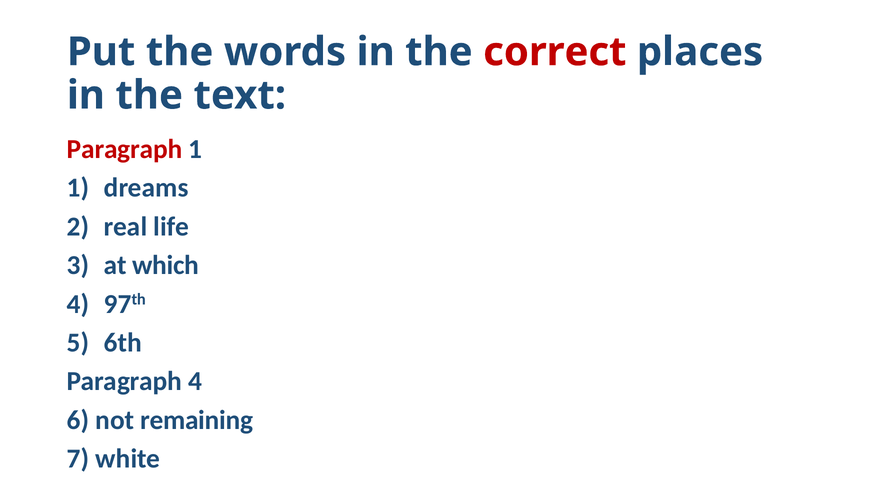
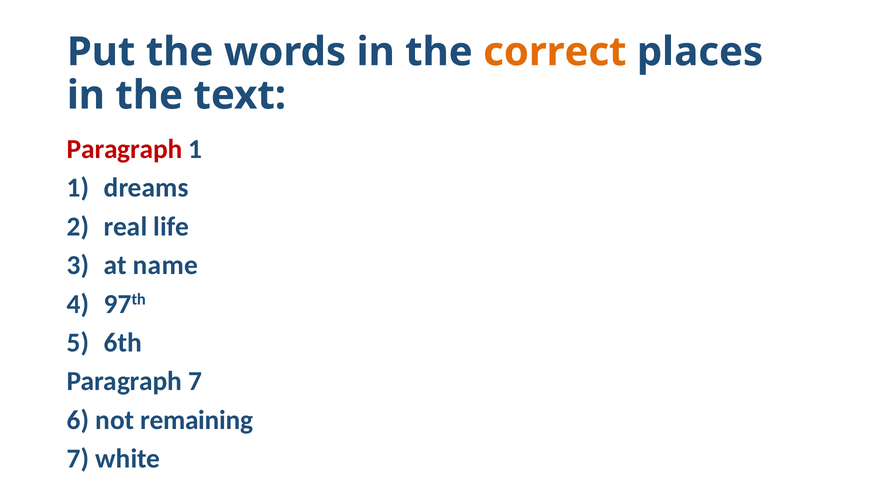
correct colour: red -> orange
which: which -> name
Paragraph 4: 4 -> 7
